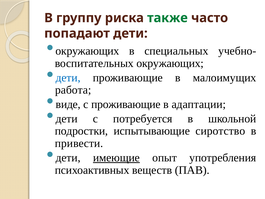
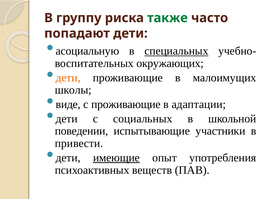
окружающих at (87, 51): окружающих -> асоциальную
специальных underline: none -> present
дети at (68, 78) colour: blue -> orange
работа: работа -> школы
потребуется: потребуется -> социальных
подростки: подростки -> поведении
сиротство: сиротство -> участники
